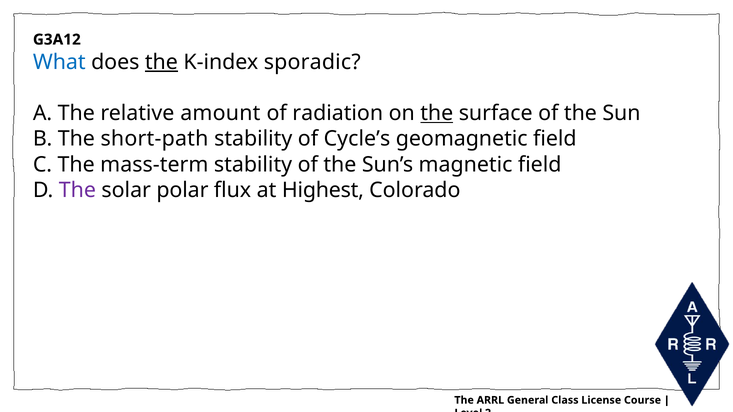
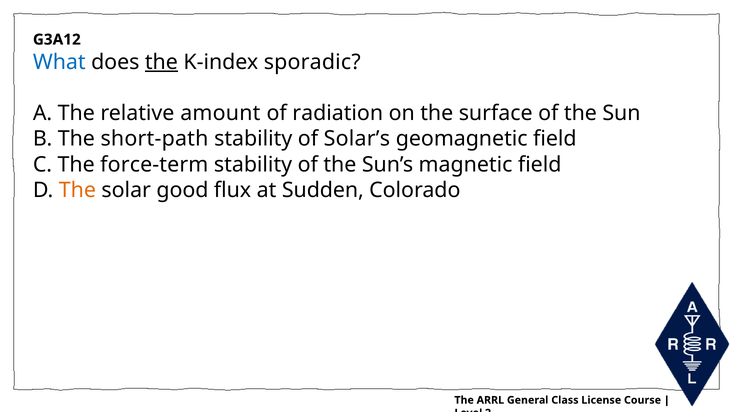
the at (437, 113) underline: present -> none
Cycle’s: Cycle’s -> Solar’s
mass-term: mass-term -> force-term
The at (77, 190) colour: purple -> orange
polar: polar -> good
Highest: Highest -> Sudden
